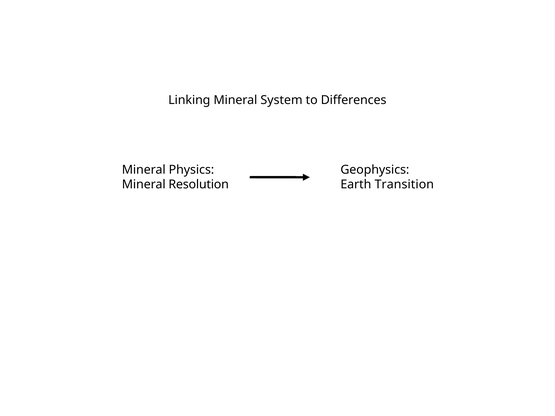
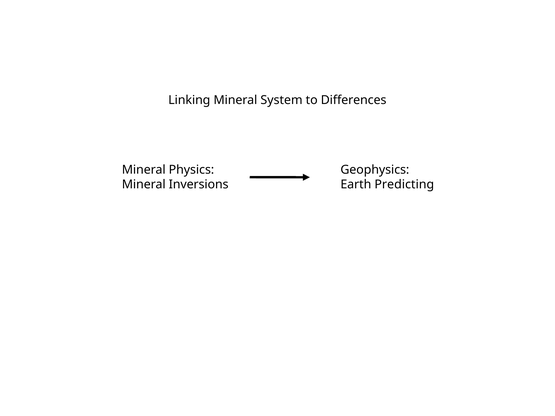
Resolution: Resolution -> Inversions
Transition: Transition -> Predicting
